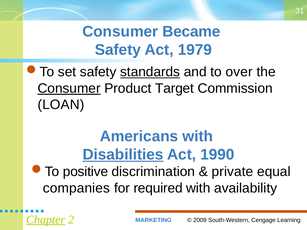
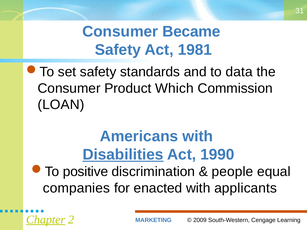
1979: 1979 -> 1981
standards underline: present -> none
over: over -> data
Consumer at (69, 88) underline: present -> none
Target: Target -> Which
private: private -> people
required: required -> enacted
availability: availability -> applicants
